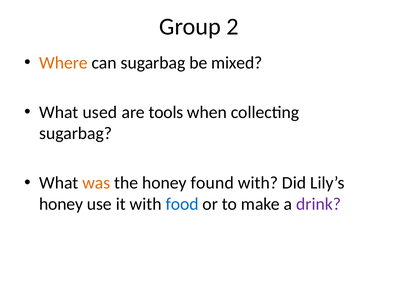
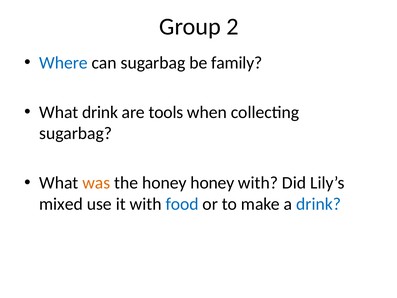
Where colour: orange -> blue
mixed: mixed -> family
What used: used -> drink
honey found: found -> honey
honey at (61, 204): honey -> mixed
drink at (319, 204) colour: purple -> blue
